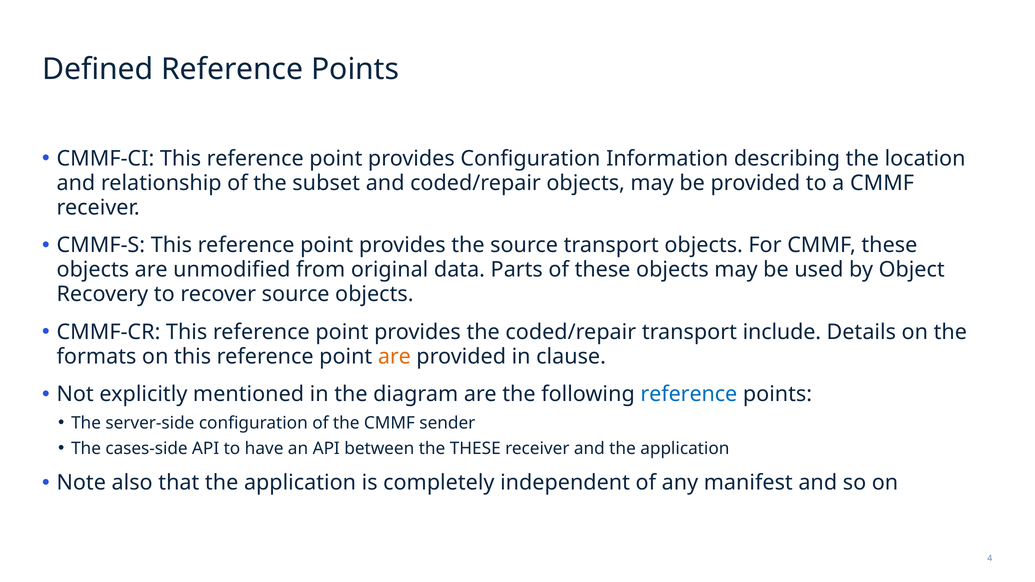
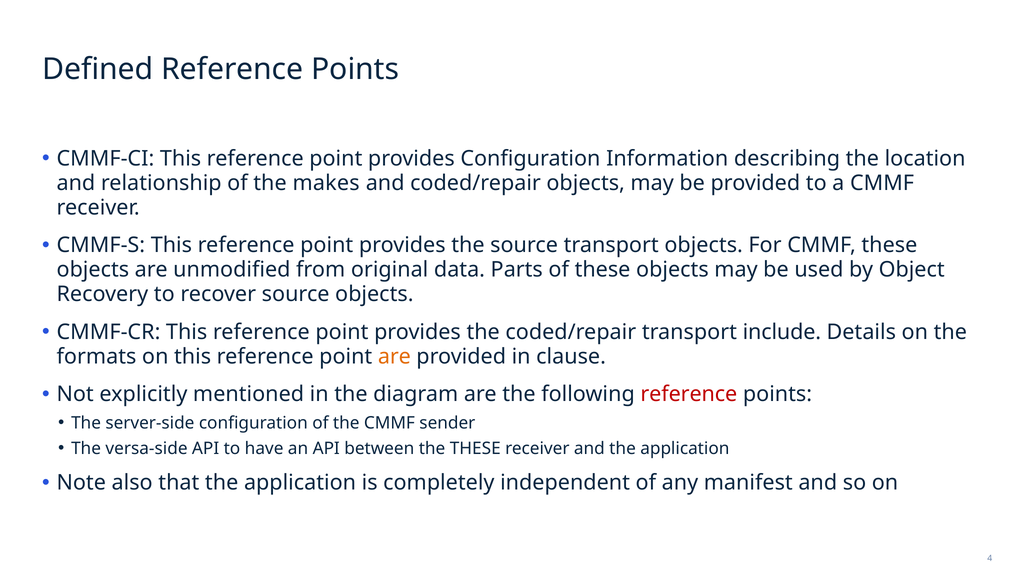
subset: subset -> makes
reference at (689, 394) colour: blue -> red
cases-side: cases-side -> versa-side
